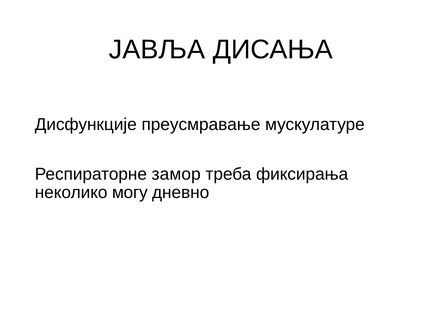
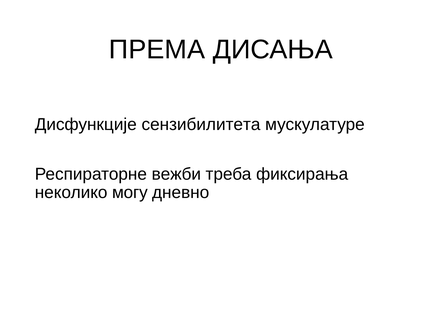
ЈАВЉА: ЈАВЉА -> ПРЕМА
преусмравање: преусмравање -> сензибилитета
замор: замор -> вежби
